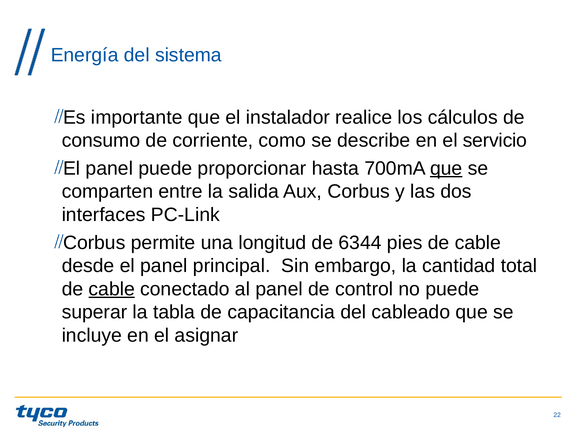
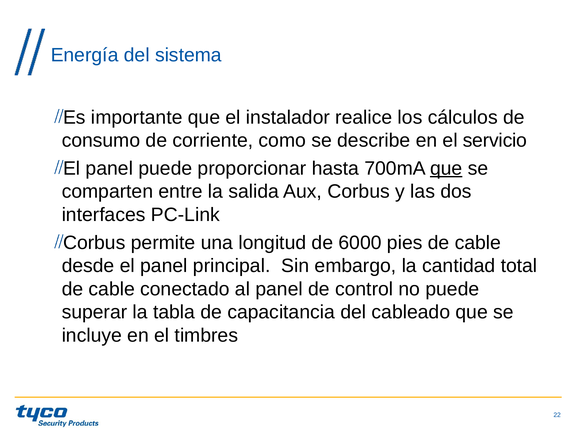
6344: 6344 -> 6000
cable at (112, 290) underline: present -> none
asignar: asignar -> timbres
